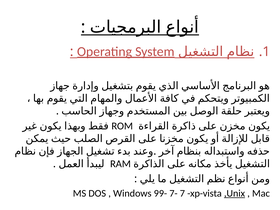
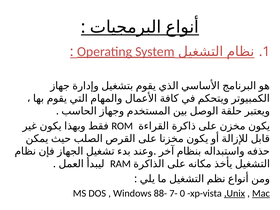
99-: 99- -> 88-
7: 7 -> 0
Mac underline: none -> present
